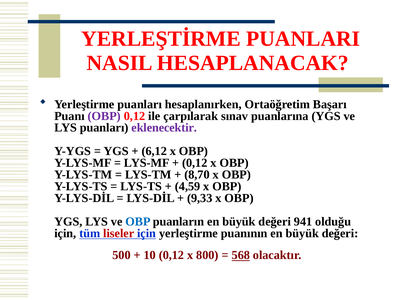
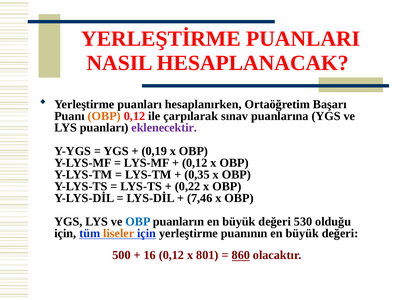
OBP at (104, 116) colour: purple -> orange
6,12: 6,12 -> 0,19
8,70: 8,70 -> 0,35
4,59: 4,59 -> 0,22
9,33: 9,33 -> 7,46
941: 941 -> 530
liseler colour: red -> orange
10: 10 -> 16
800: 800 -> 801
568: 568 -> 860
